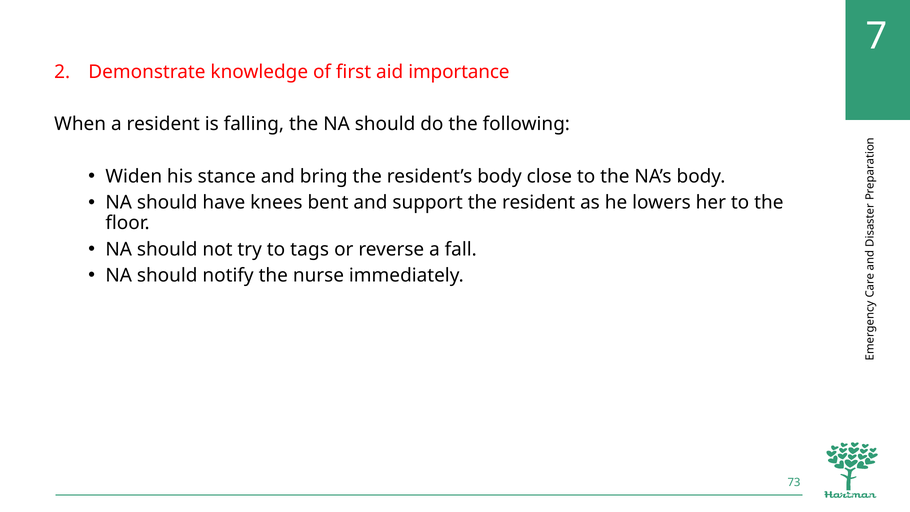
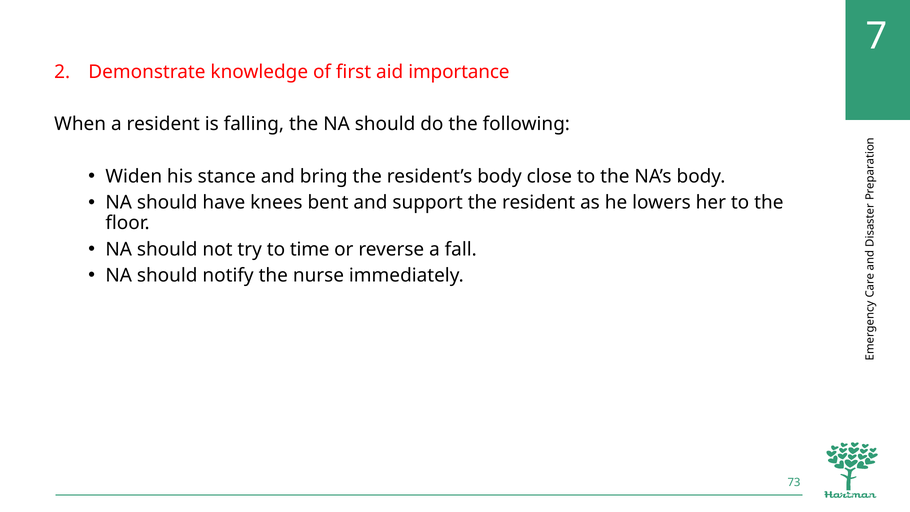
tags: tags -> time
